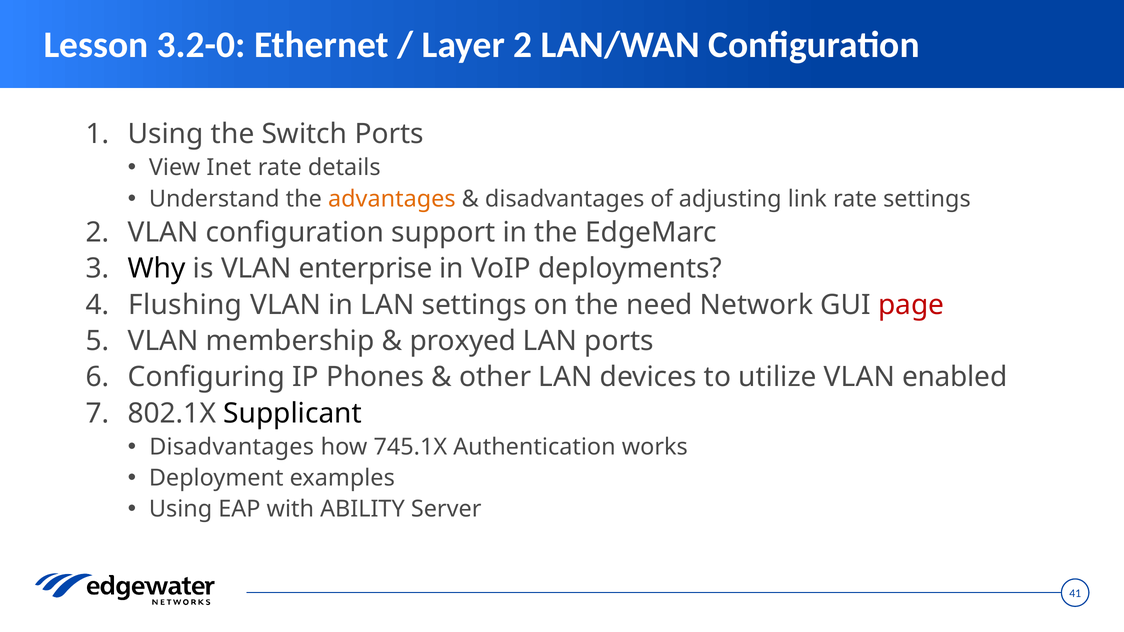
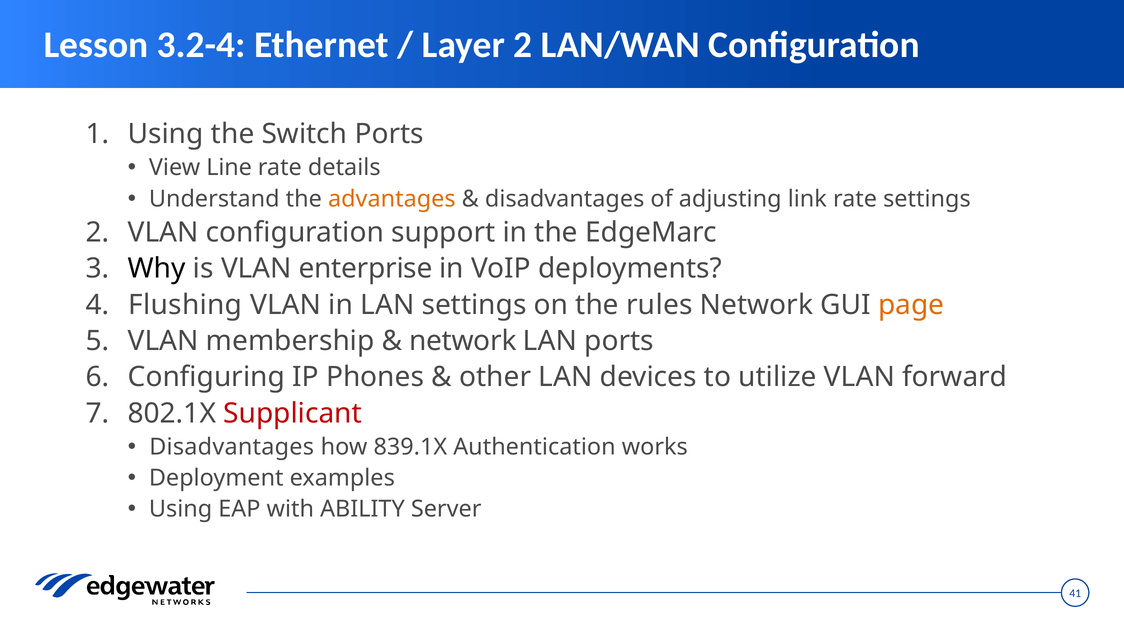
3.2-0: 3.2-0 -> 3.2-4
Inet: Inet -> Line
need: need -> rules
page colour: red -> orange
proxyed at (463, 341): proxyed -> network
enabled: enabled -> forward
Supplicant colour: black -> red
745.1X: 745.1X -> 839.1X
